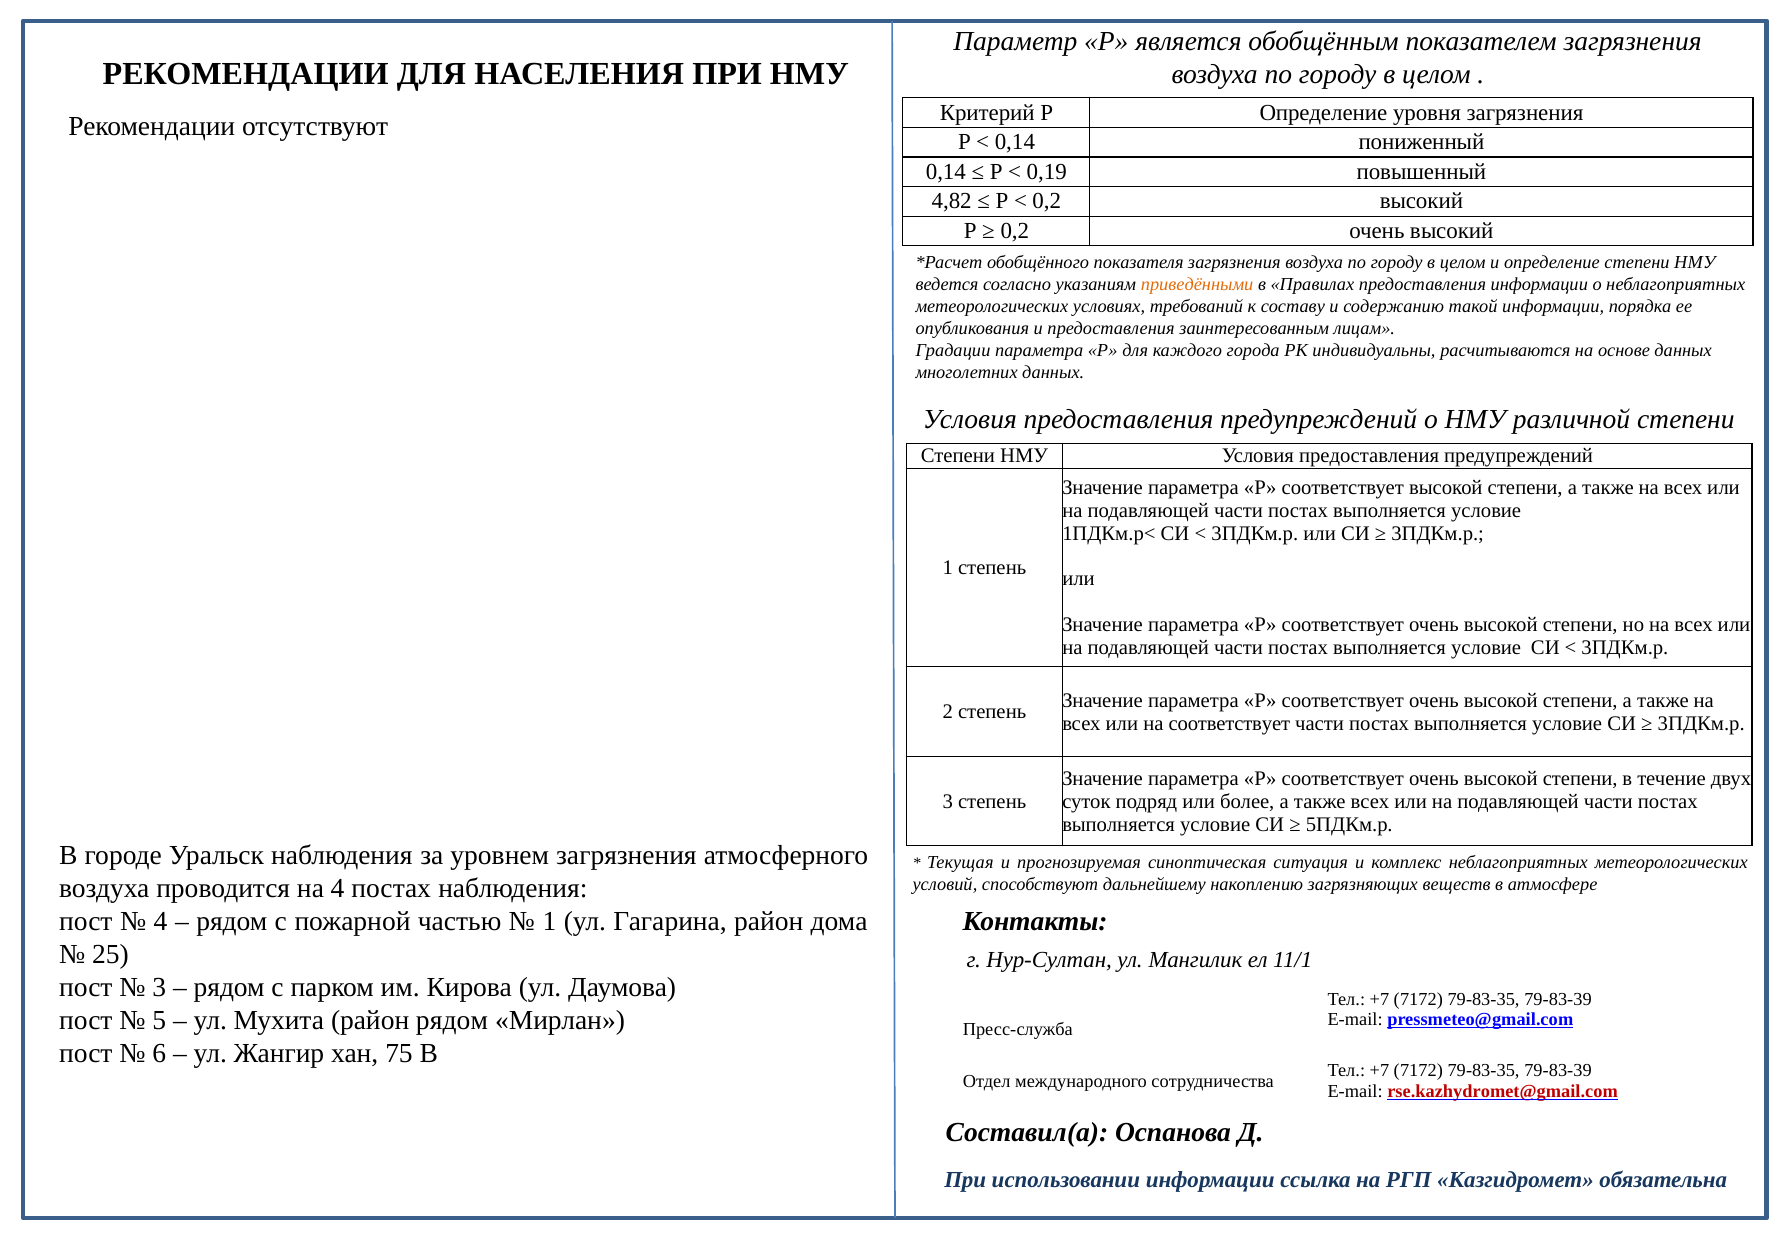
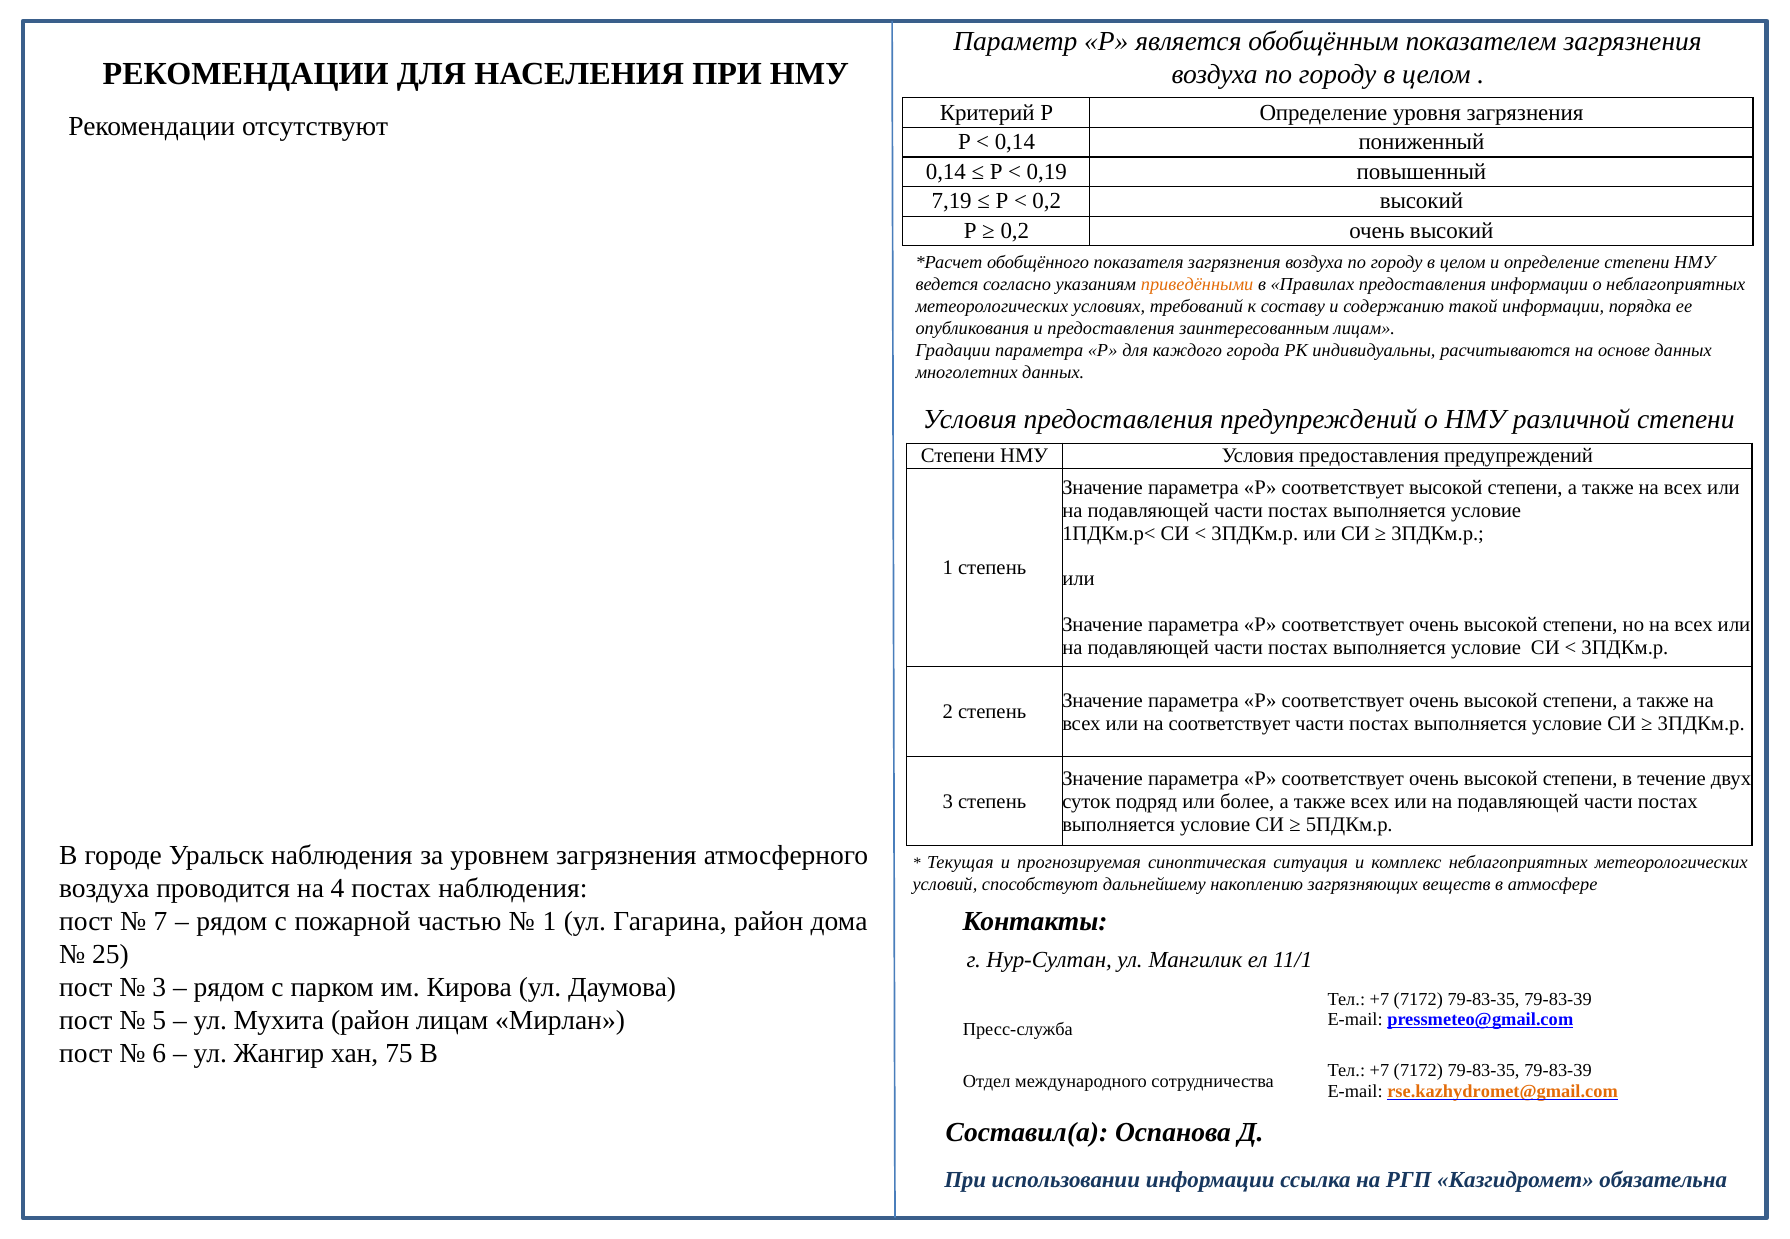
4,82: 4,82 -> 7,19
4 at (161, 922): 4 -> 7
район рядом: рядом -> лицам
rse.kazhydromet@gmail.com colour: red -> orange
